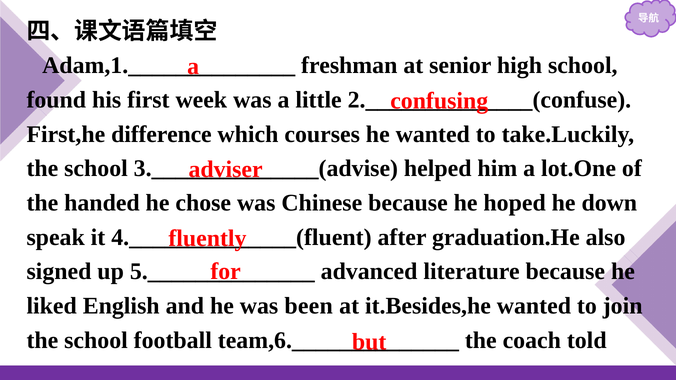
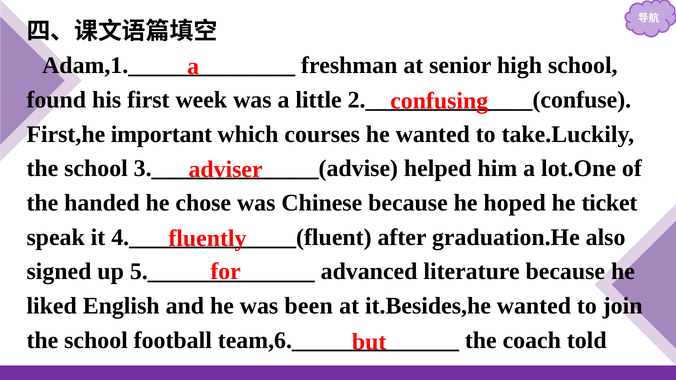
difference: difference -> important
down: down -> ticket
